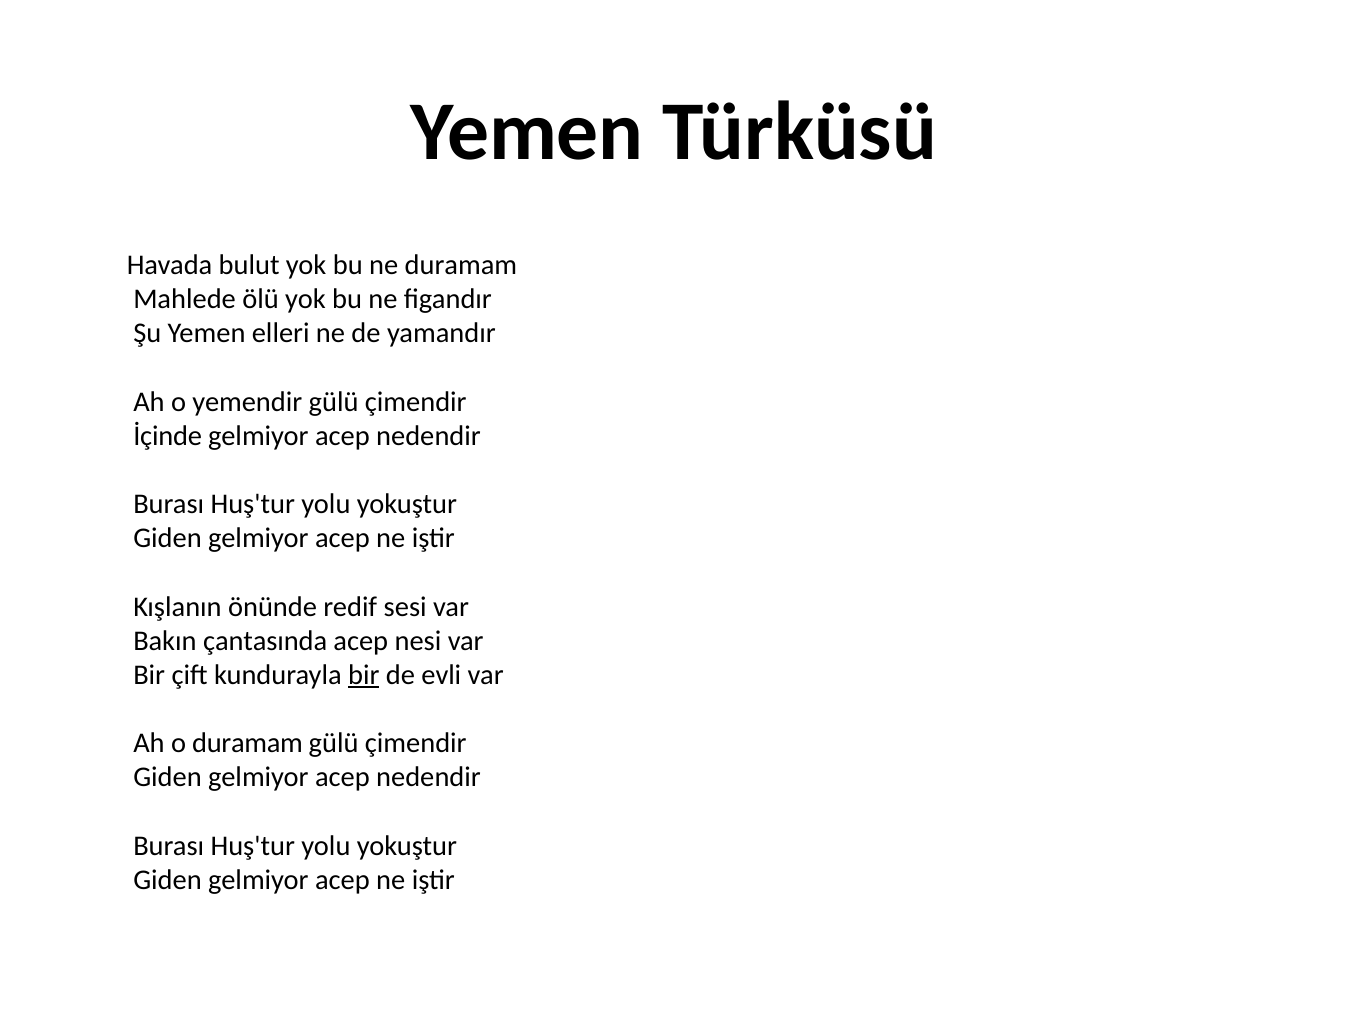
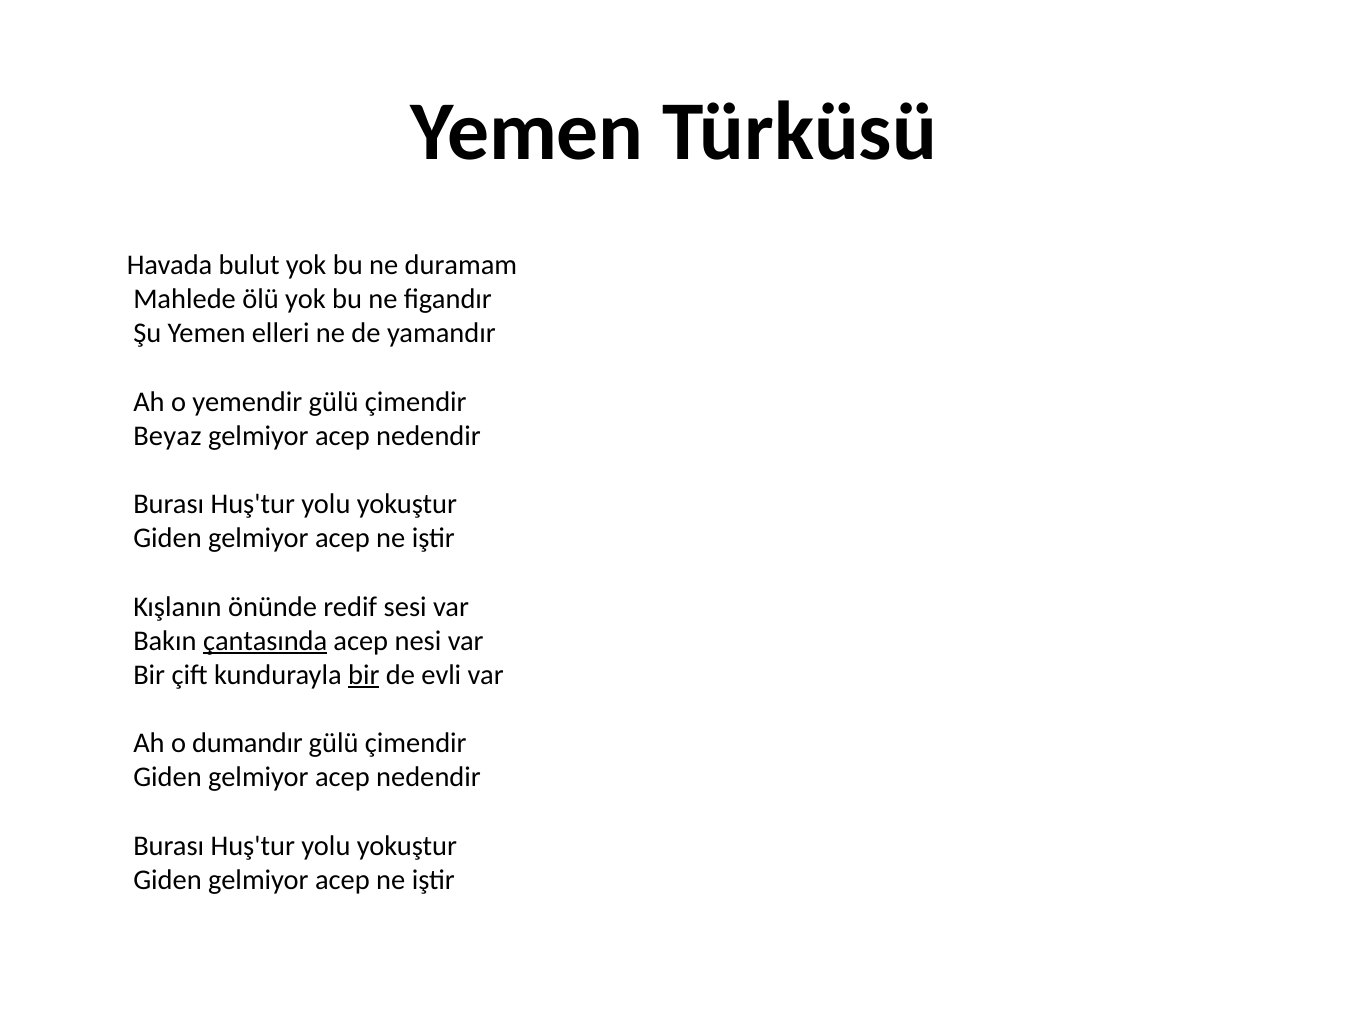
İçinde: İçinde -> Beyaz
çantasında underline: none -> present
o duramam: duramam -> dumandır
